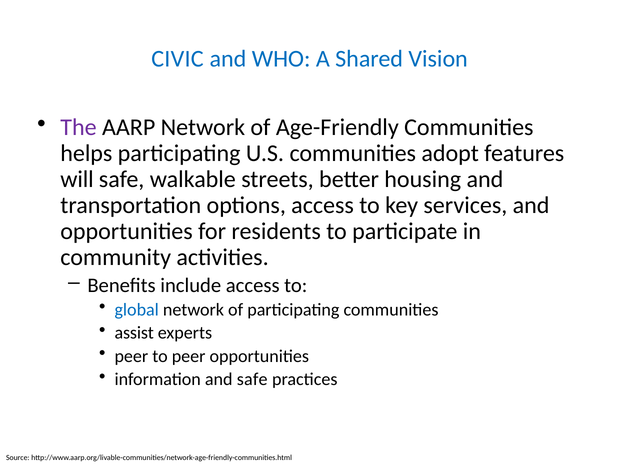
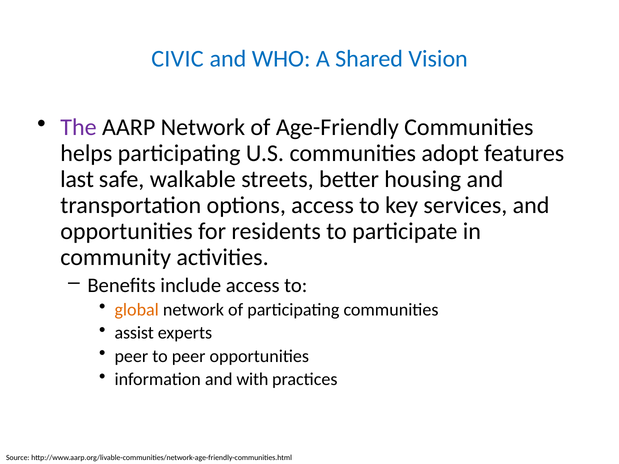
will: will -> last
global colour: blue -> orange
and safe: safe -> with
